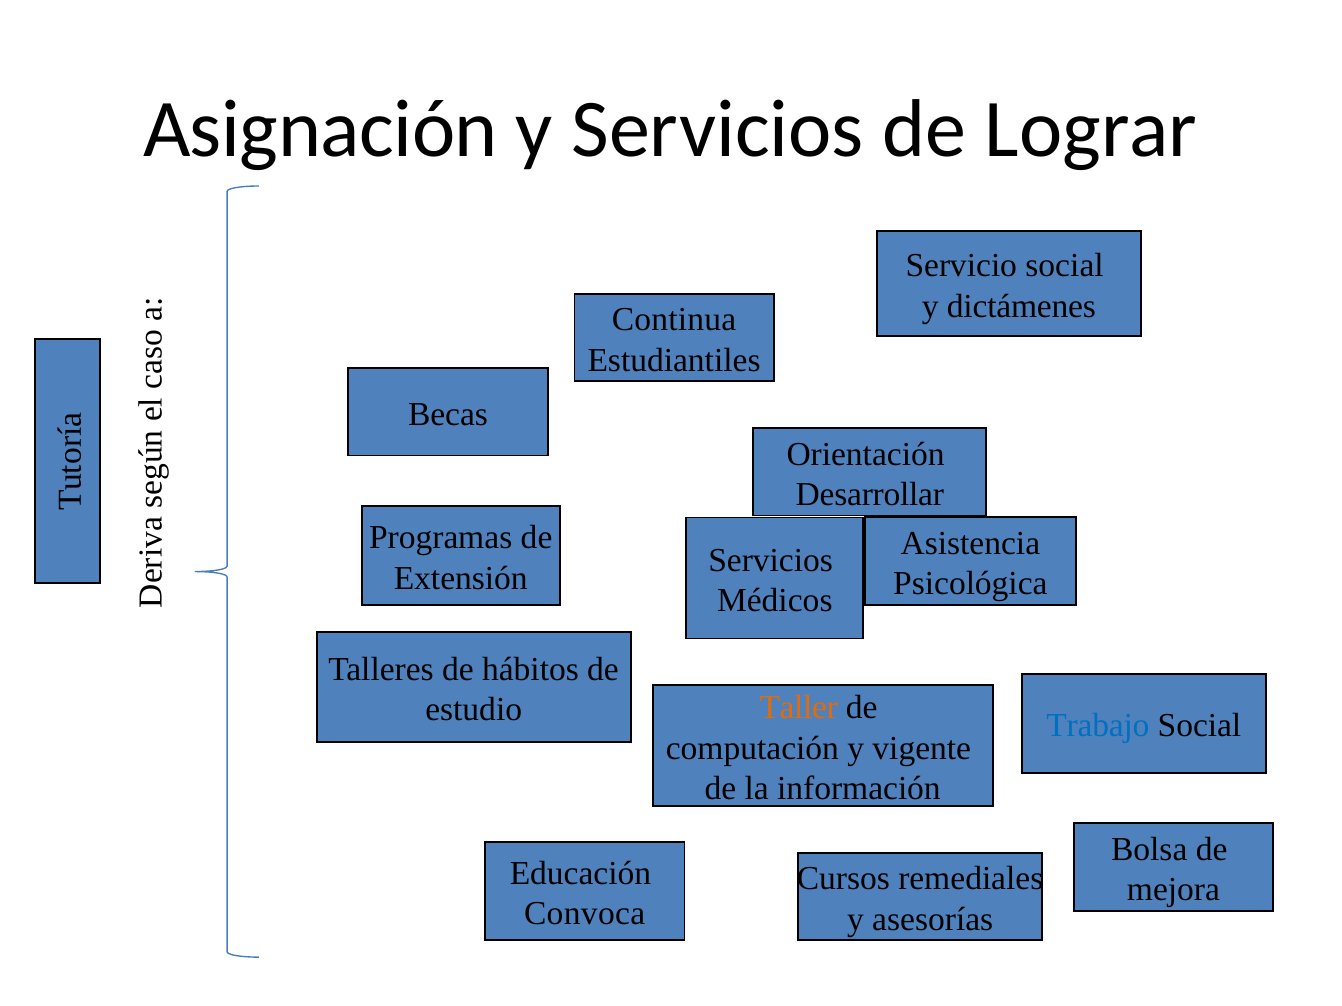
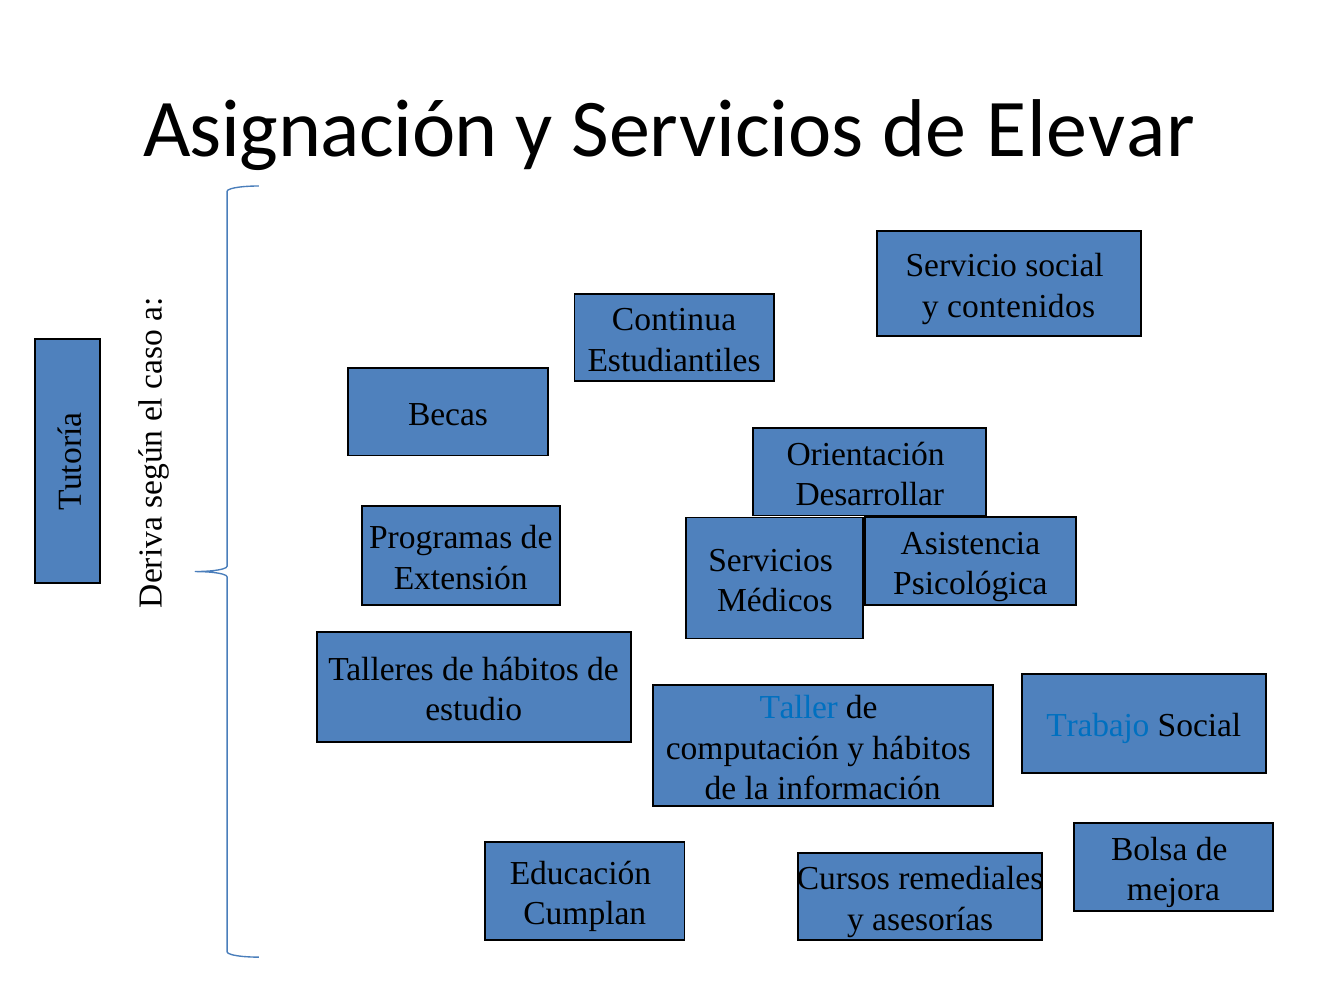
Lograr: Lograr -> Elevar
dictámenes: dictámenes -> contenidos
Taller colour: orange -> blue
y vigente: vigente -> hábitos
Convoca: Convoca -> Cumplan
